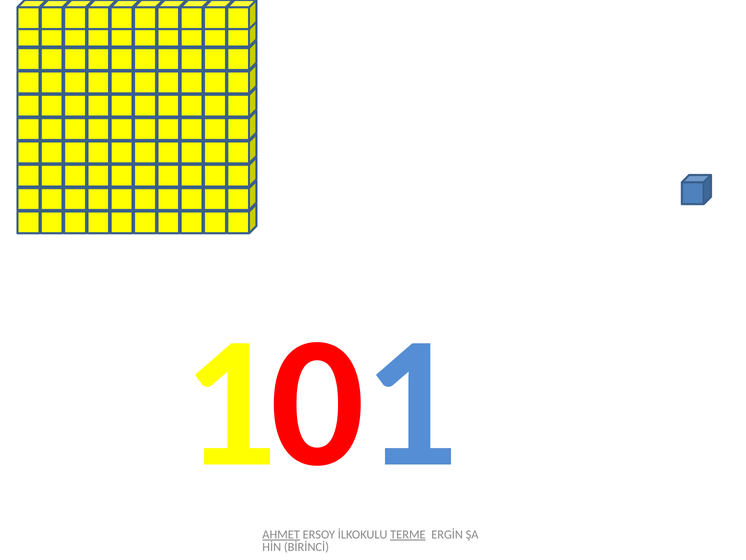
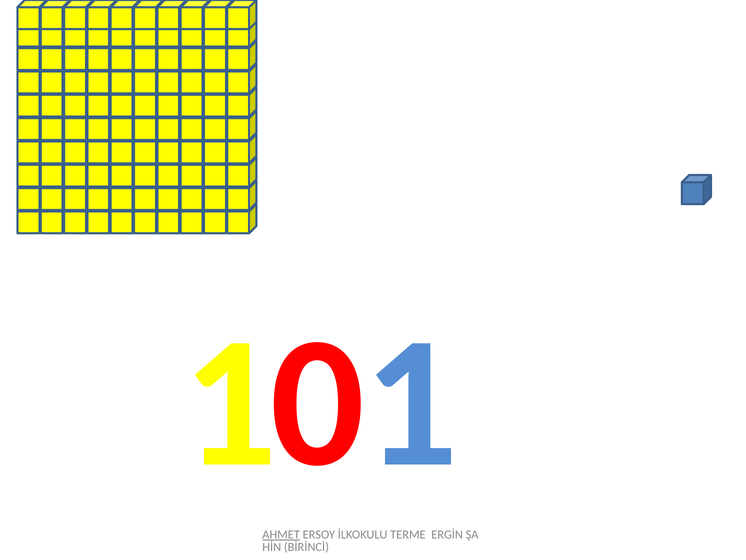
TERME underline: present -> none
